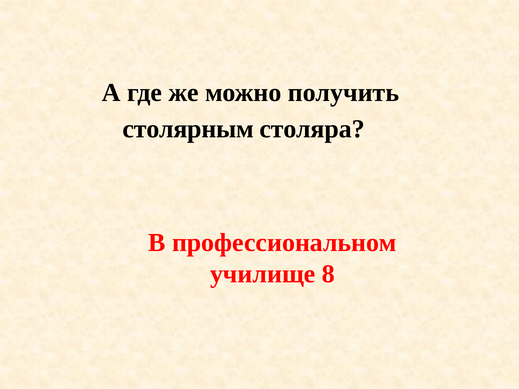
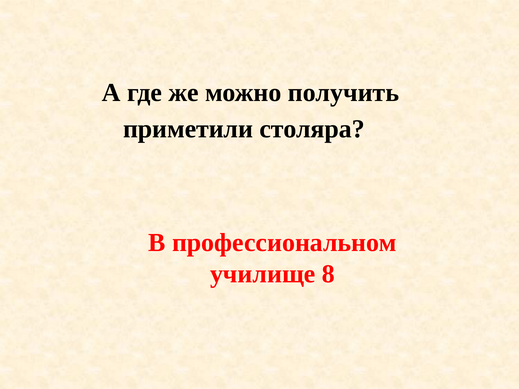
столярным: столярным -> приметили
